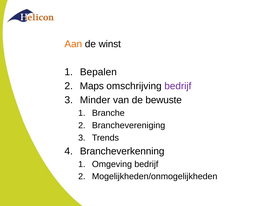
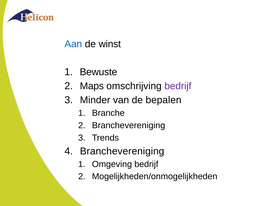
Aan colour: orange -> blue
Bepalen: Bepalen -> Bewuste
bewuste: bewuste -> bepalen
Brancheverkenning at (122, 151): Brancheverkenning -> Branchevereniging
